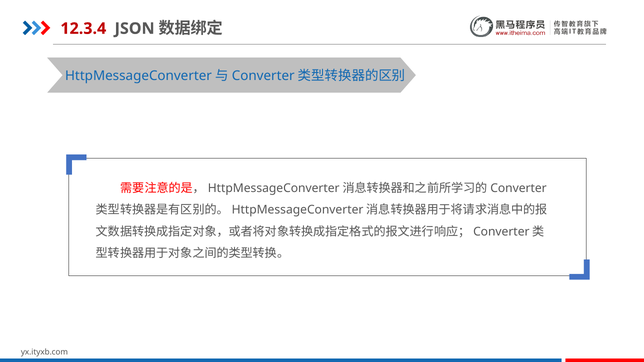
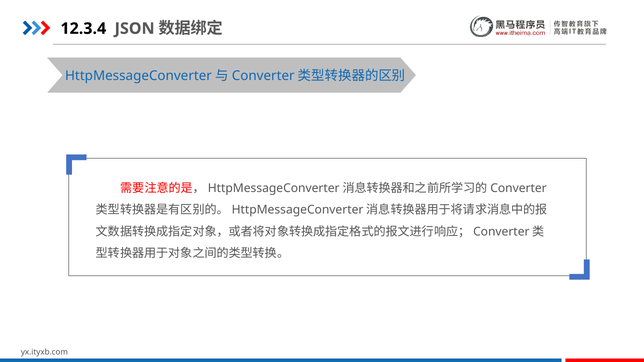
12.3.4 colour: red -> black
